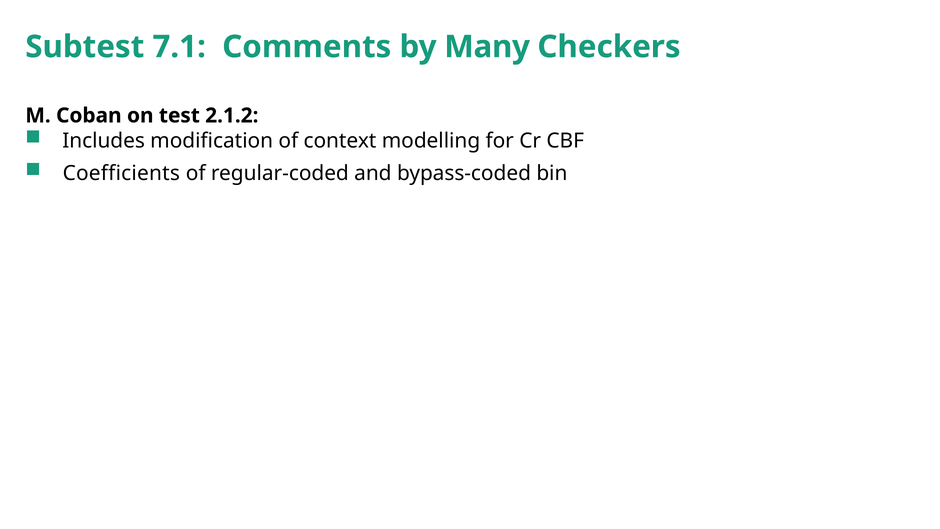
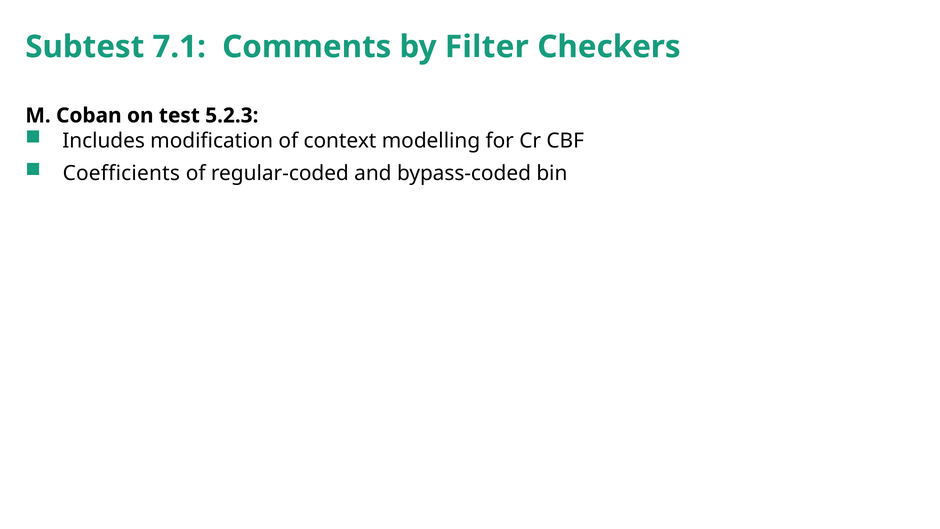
Many: Many -> Filter
2.1.2: 2.1.2 -> 5.2.3
